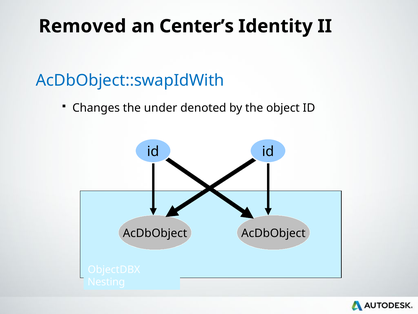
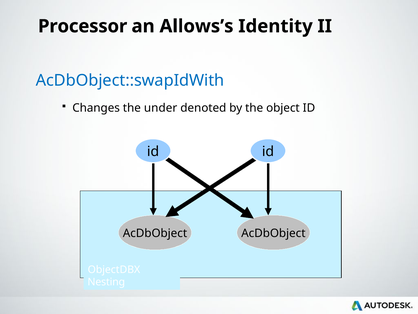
Removed: Removed -> Processor
Center’s: Center’s -> Allows’s
